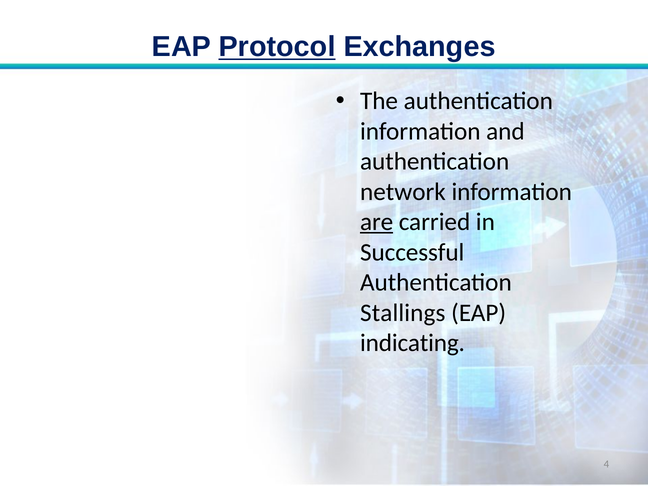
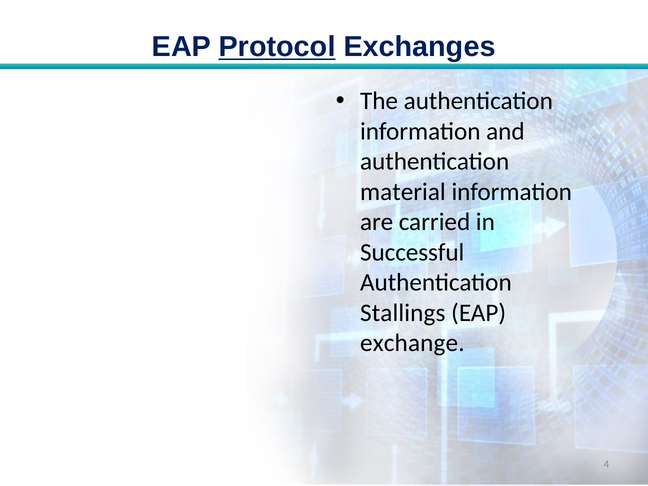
network: network -> material
are underline: present -> none
indicating: indicating -> exchange
